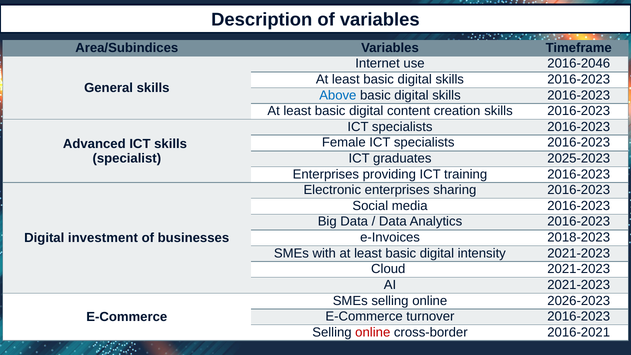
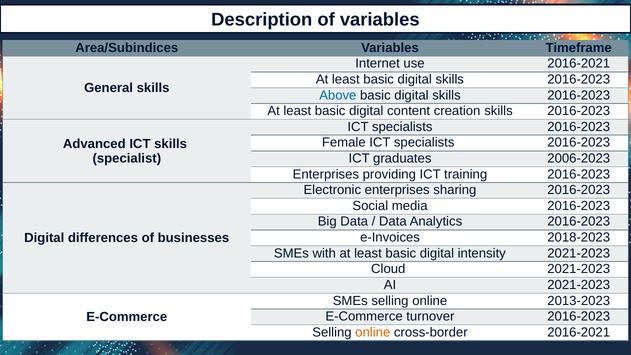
use 2016-2046: 2016-2046 -> 2016-2021
2025-2023: 2025-2023 -> 2006-2023
investment: investment -> differences
2026-2023: 2026-2023 -> 2013-2023
online at (373, 332) colour: red -> orange
